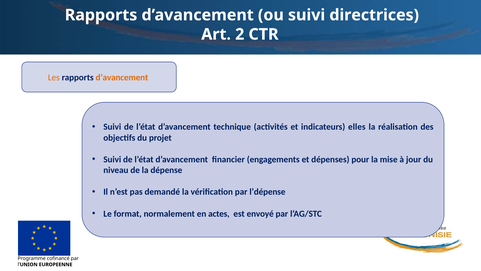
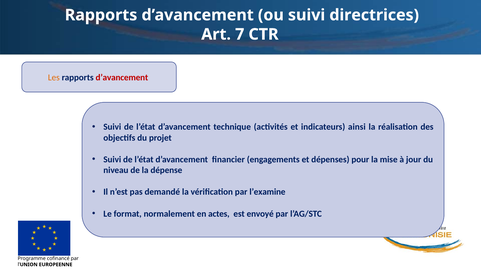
2: 2 -> 7
d’avancement at (122, 78) colour: orange -> red
elles: elles -> ainsi
l’dépense: l’dépense -> l’examine
